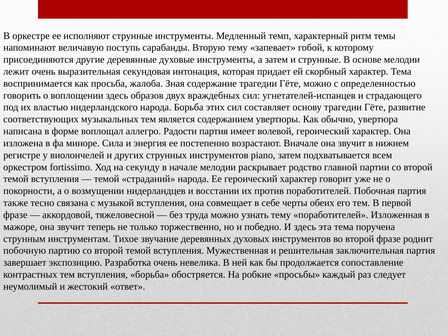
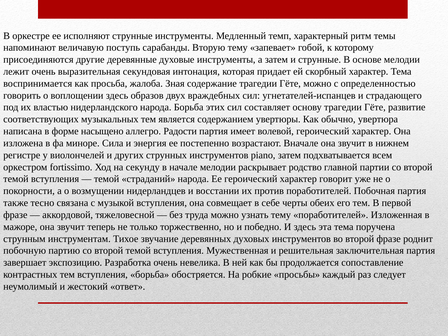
воплощал: воплощал -> насыщено
